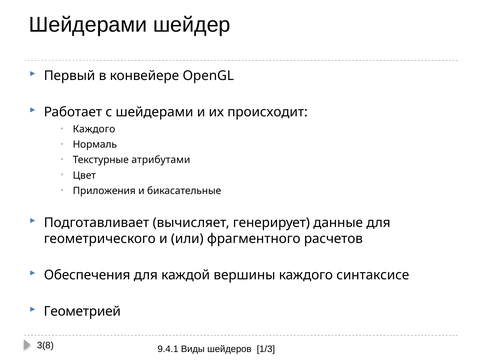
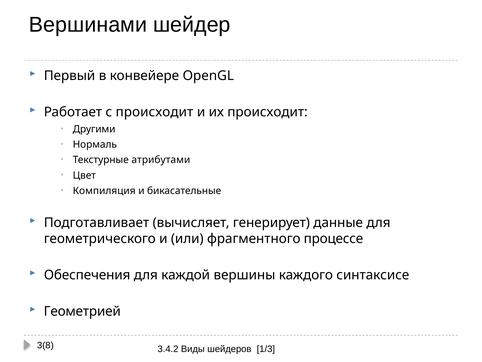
Шейдерами at (88, 25): Шейдерами -> Вершинами
с шейдерами: шейдерами -> происходит
Каждого at (94, 129): Каждого -> Другими
Приложения: Приложения -> Компиляция
расчетов: расчетов -> процессе
9.4.1: 9.4.1 -> 3.4.2
